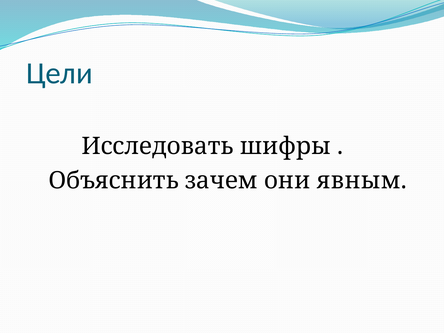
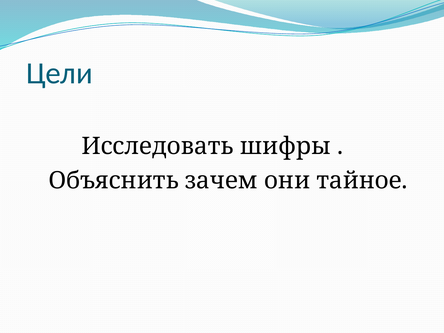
явным: явным -> тайное
